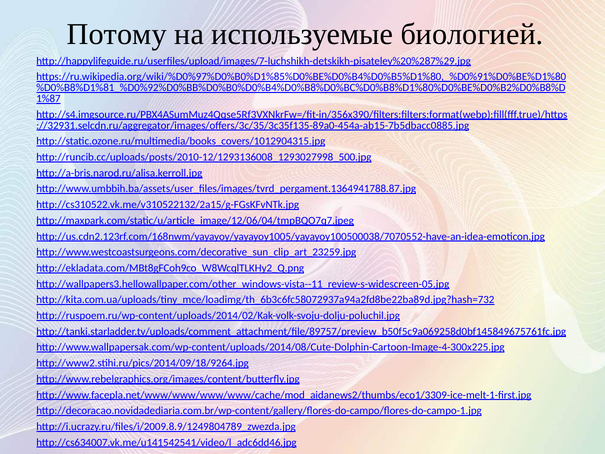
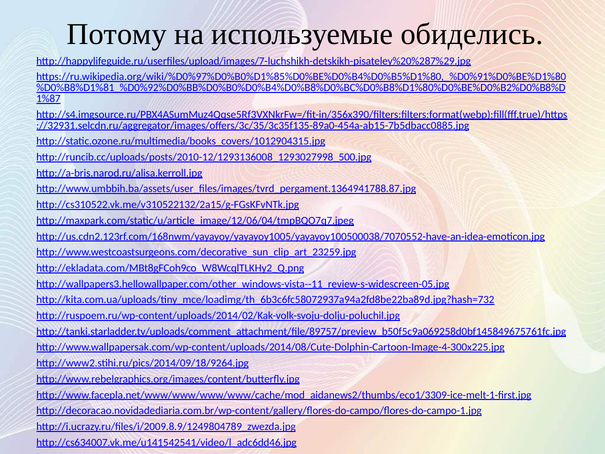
биологией: биологией -> обиделись
